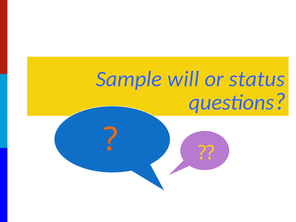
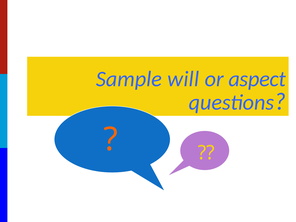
status: status -> aspect
